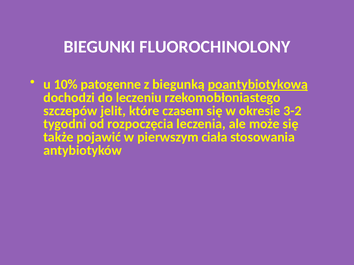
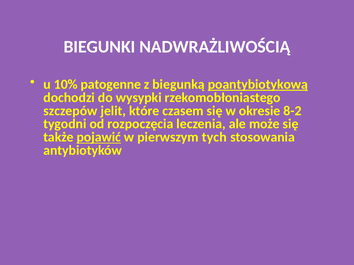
FLUOROCHINOLONY: FLUOROCHINOLONY -> NADWRAŻLIWOŚCIĄ
leczeniu: leczeniu -> wysypki
3-2: 3-2 -> 8-2
pojawić underline: none -> present
ciała: ciała -> tych
